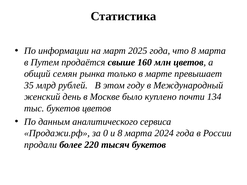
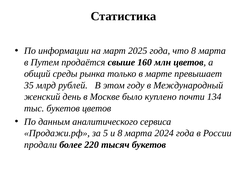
семян: семян -> среды
0: 0 -> 5
